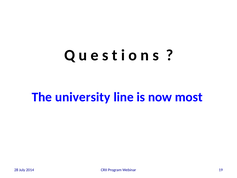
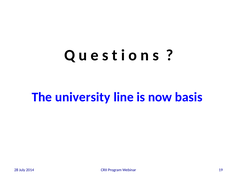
most: most -> basis
